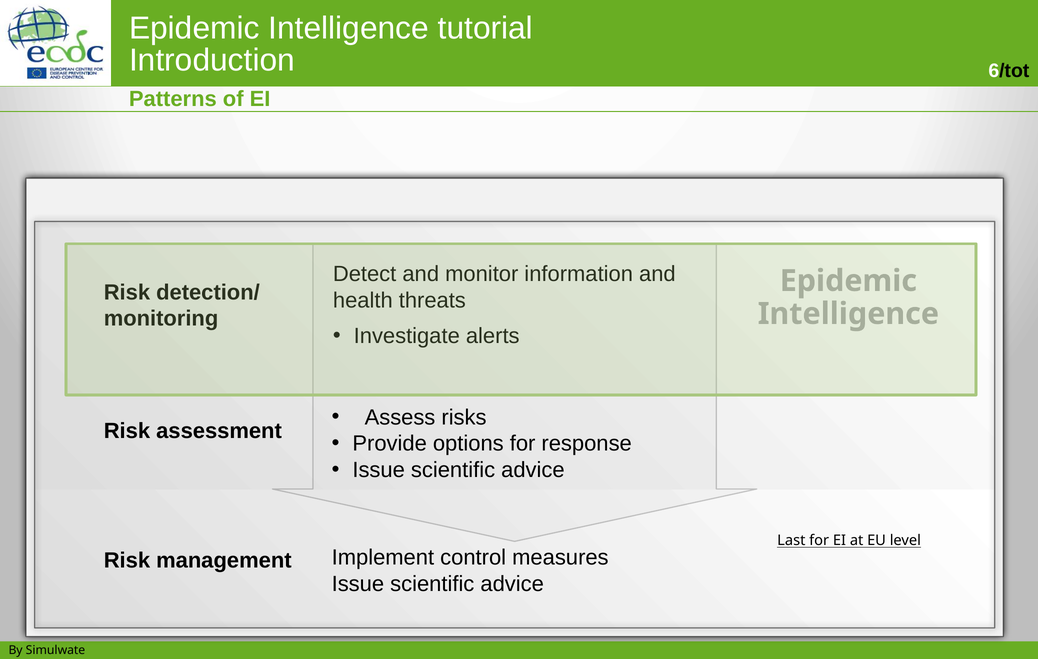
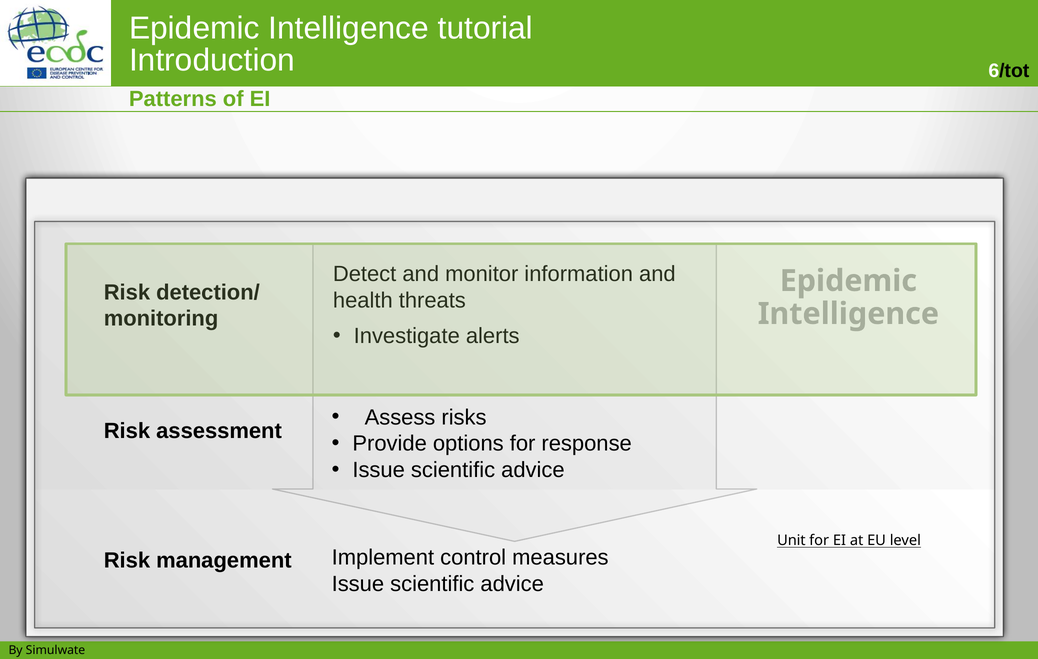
Last: Last -> Unit
